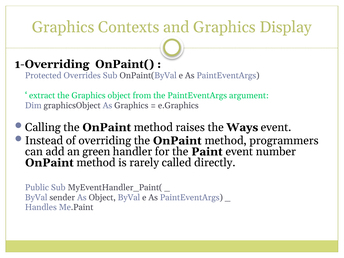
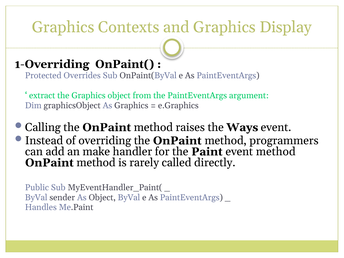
green: green -> make
event number: number -> method
